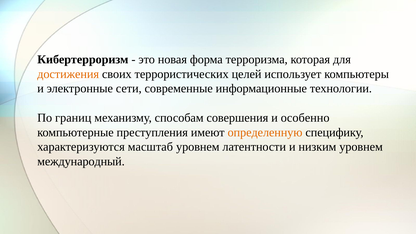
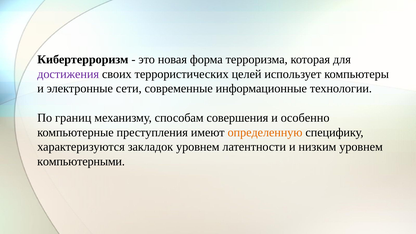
достижения colour: orange -> purple
масштаб: масштаб -> закладок
международный: международный -> компьютерными
